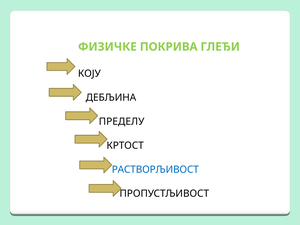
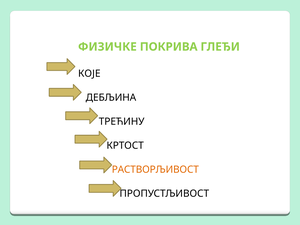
КОЈУ: КОЈУ -> КОЈЕ
ПРЕДЕЛУ: ПРЕДЕЛУ -> ТРЕЋИНУ
РАСТВОРЉИВОСТ colour: blue -> orange
